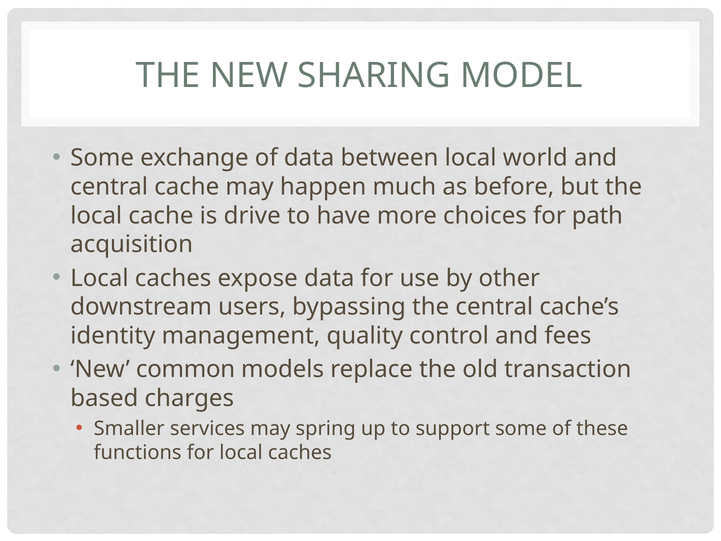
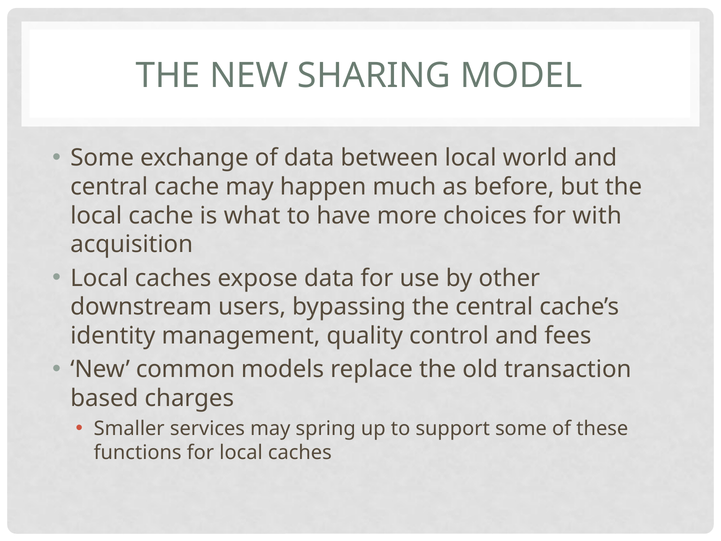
drive: drive -> what
path: path -> with
